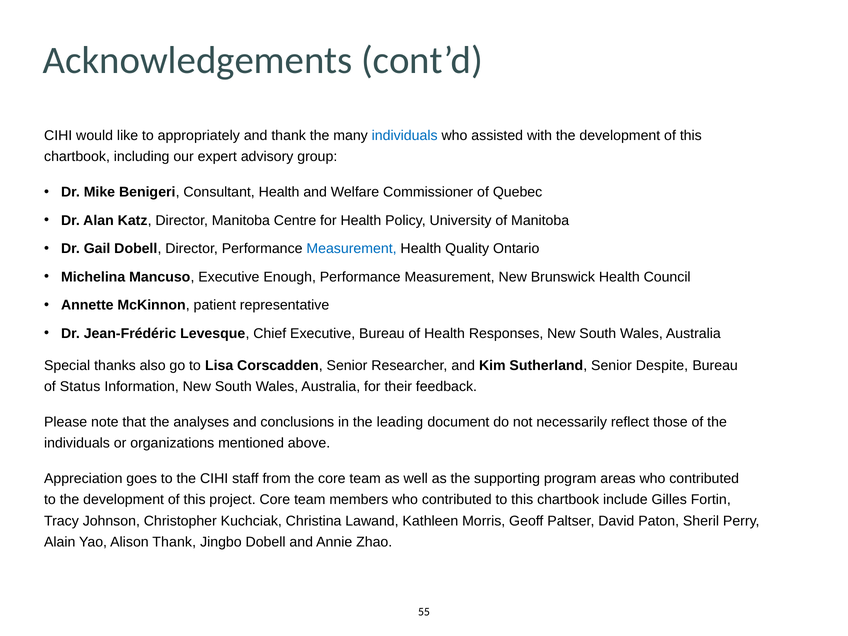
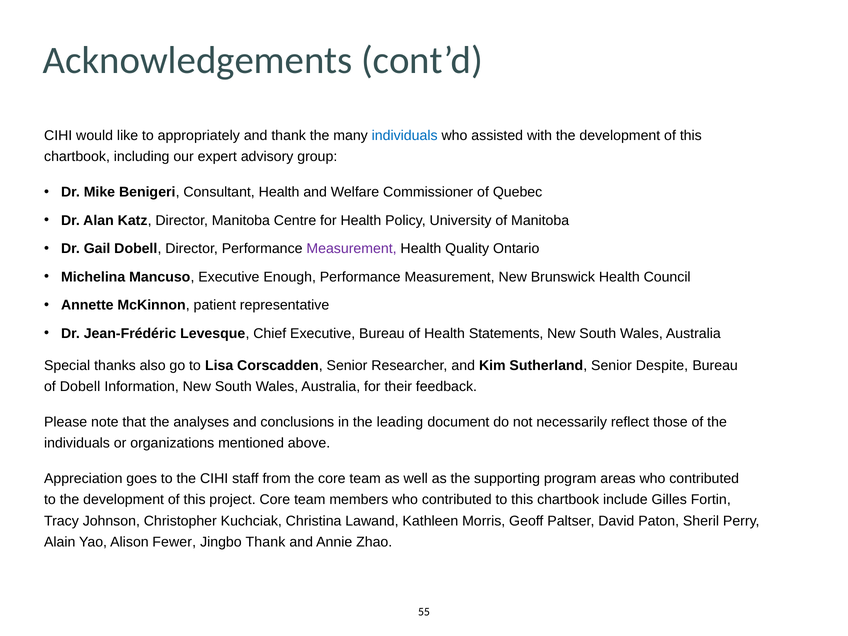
Measurement at (352, 249) colour: blue -> purple
Responses: Responses -> Statements
of Status: Status -> Dobell
Alison Thank: Thank -> Fewer
Jingbo Dobell: Dobell -> Thank
